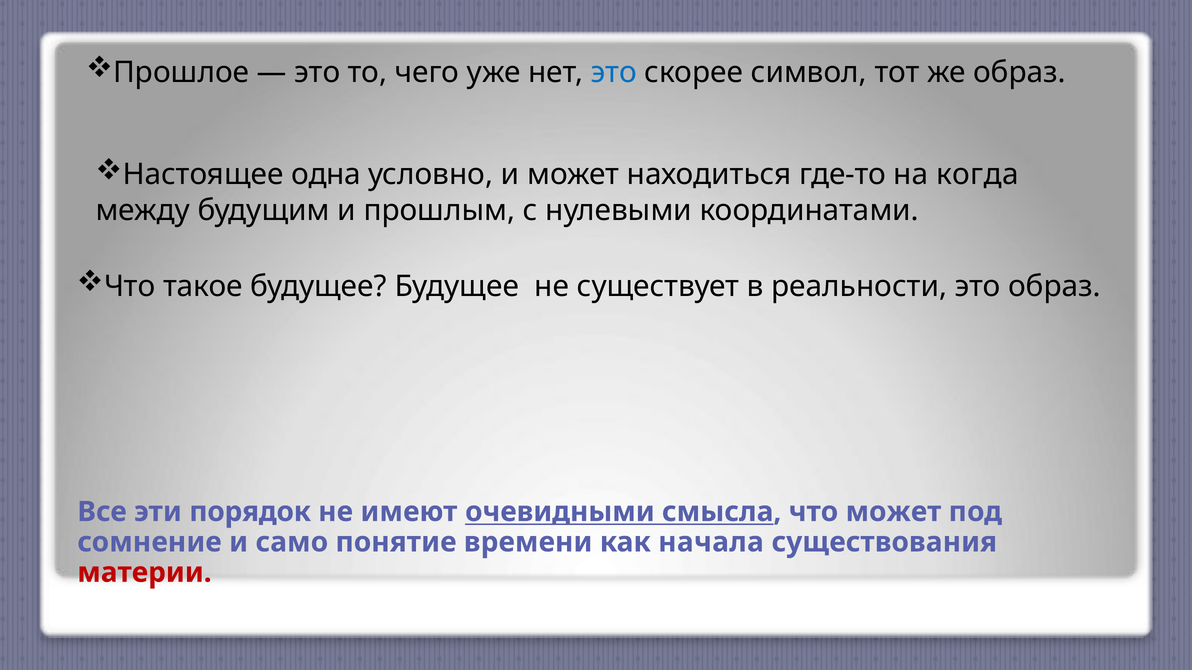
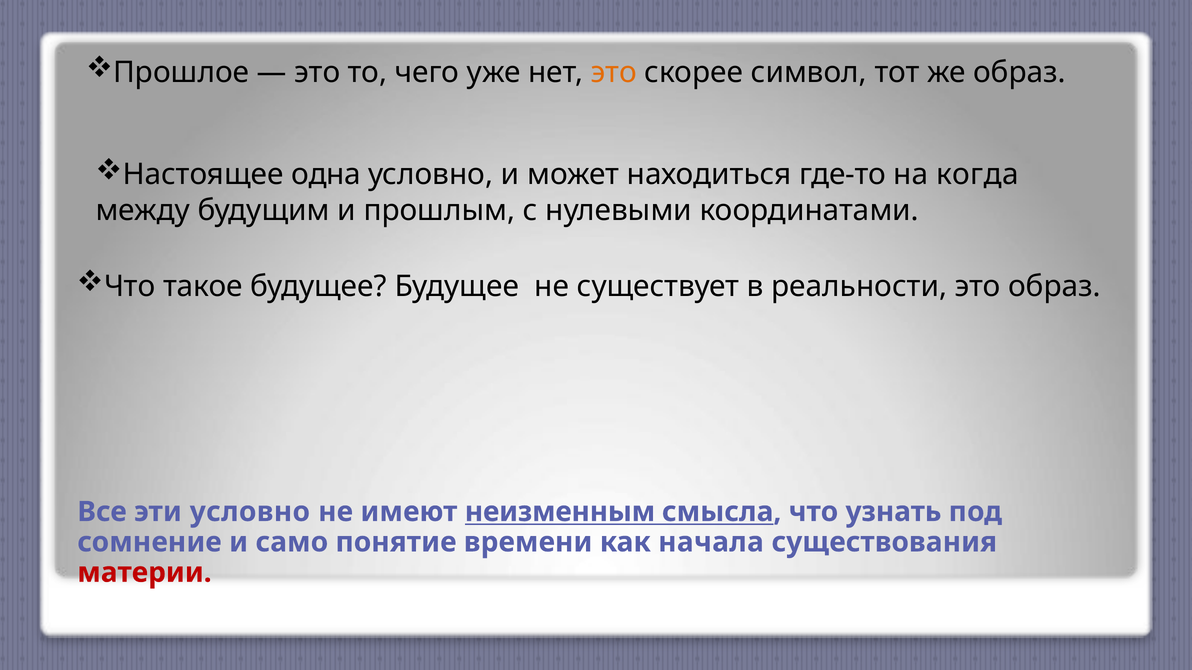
это at (614, 72) colour: blue -> orange
эти порядок: порядок -> условно
очевидными: очевидными -> неизменным
что может: может -> узнать
